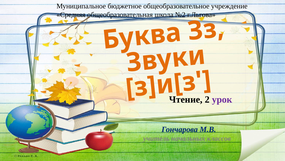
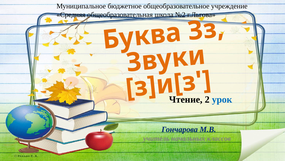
урок colour: purple -> blue
